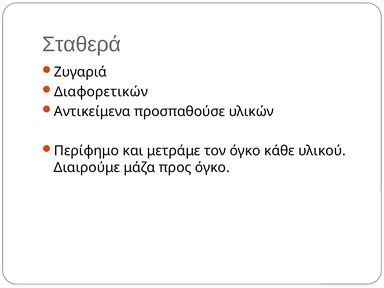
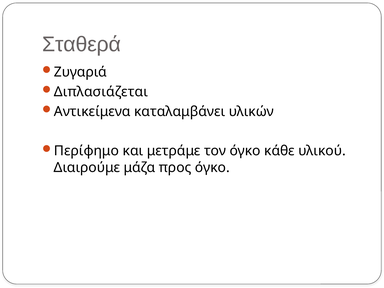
Διαφορετικών: Διαφορετικών -> Διπλασιάζεται
προσπαθούσε: προσπαθούσε -> καταλαμβάνει
